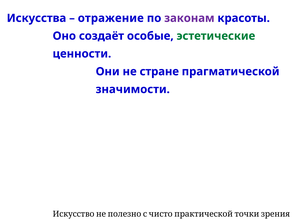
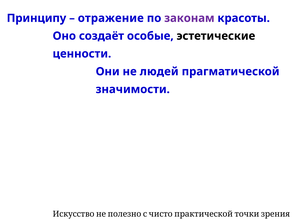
Искусства: Искусства -> Принципу
эстетические colour: green -> black
стране: стране -> людей
